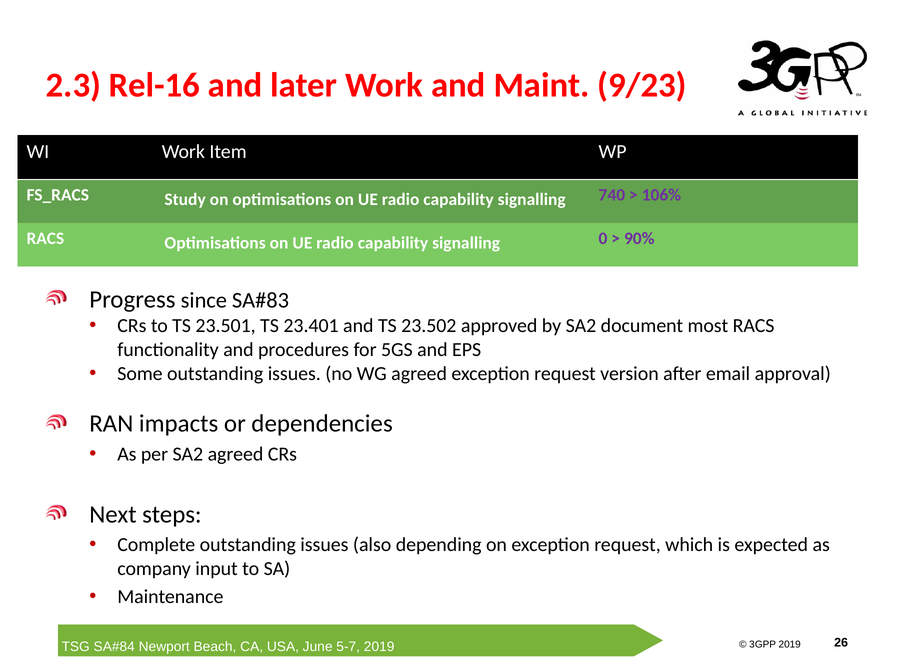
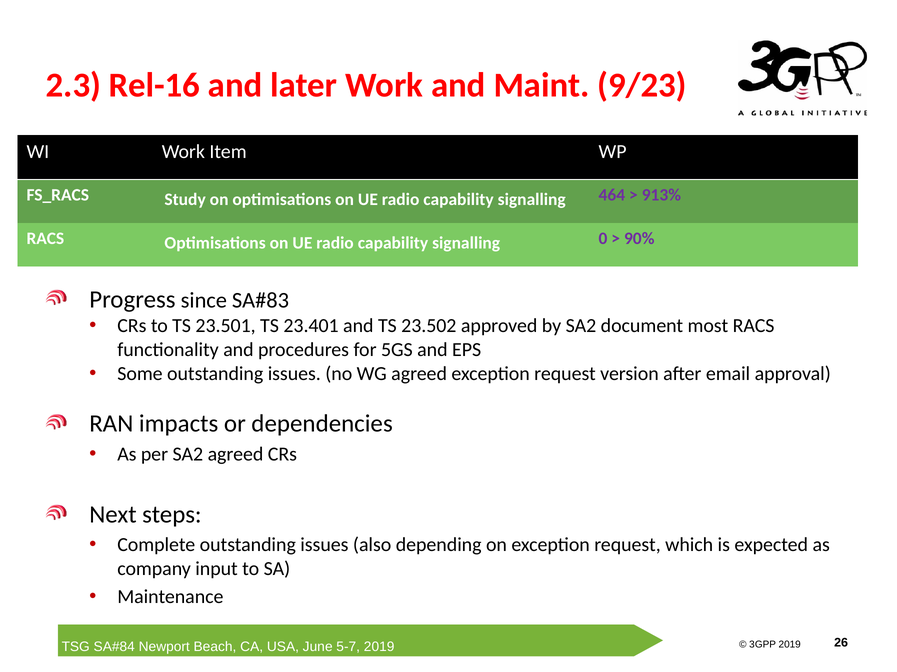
740: 740 -> 464
106%: 106% -> 913%
